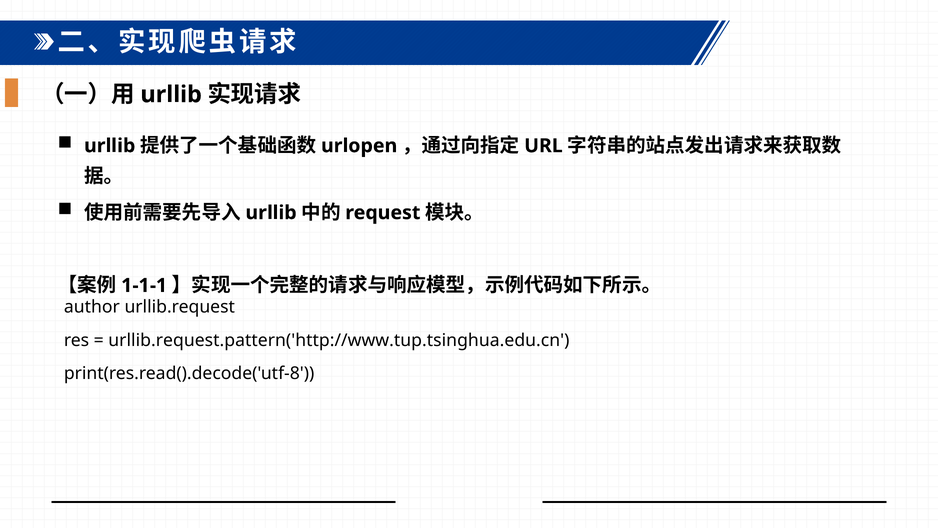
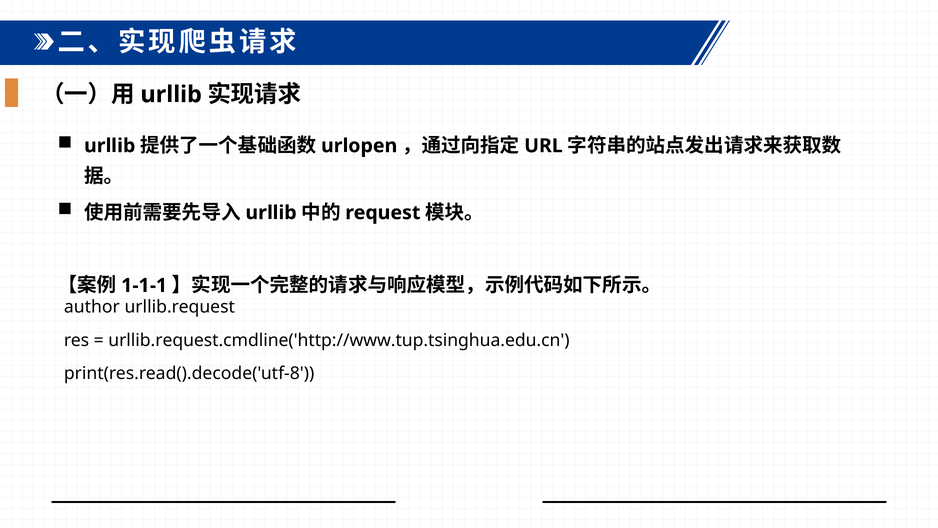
urllib.request.pattern('http://www.tup.tsinghua.edu.cn: urllib.request.pattern('http://www.tup.tsinghua.edu.cn -> urllib.request.cmdline('http://www.tup.tsinghua.edu.cn
